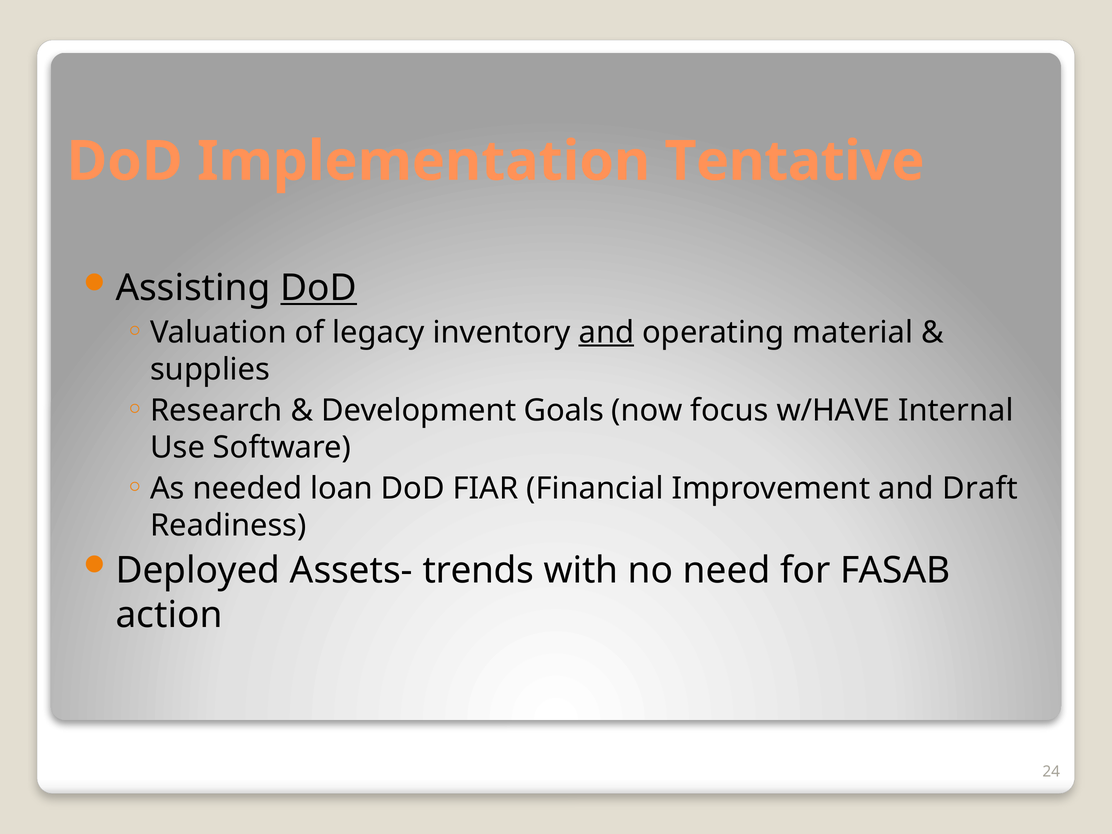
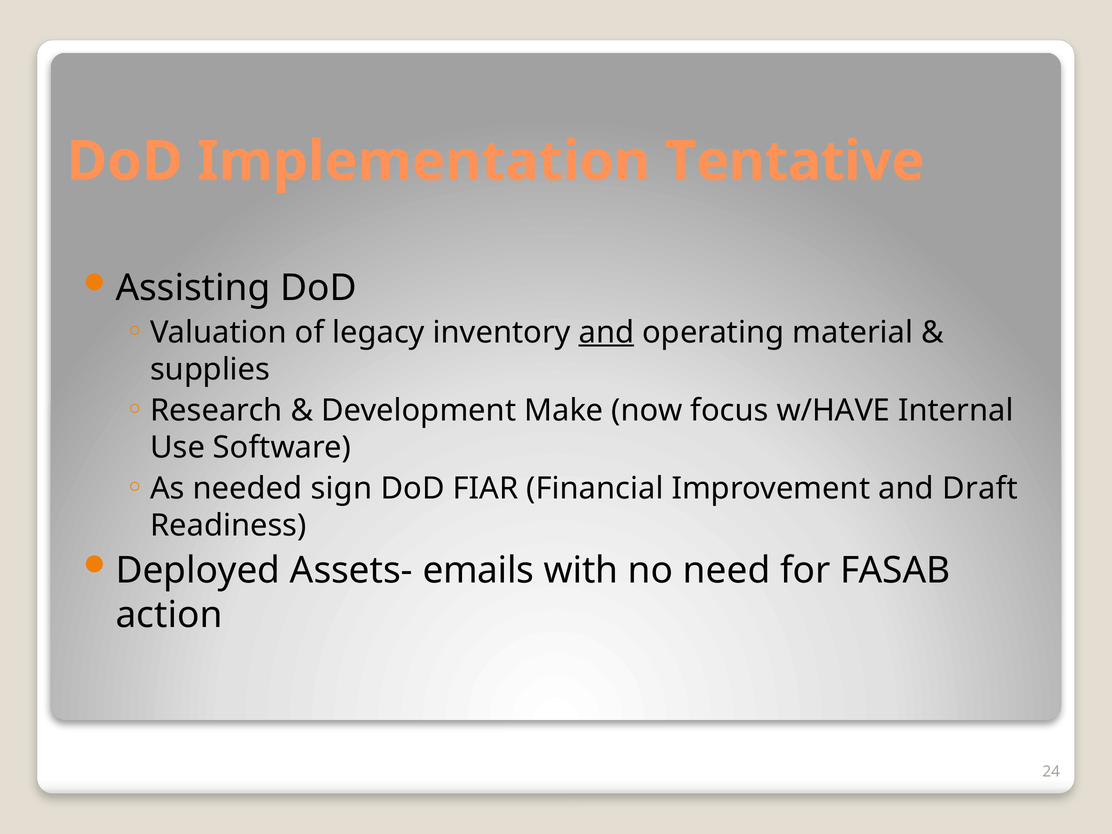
DoD at (319, 288) underline: present -> none
Goals: Goals -> Make
loan: loan -> sign
trends: trends -> emails
